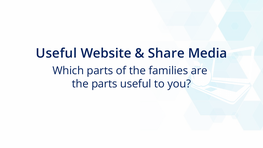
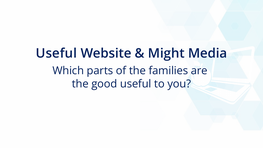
Share: Share -> Might
the parts: parts -> good
